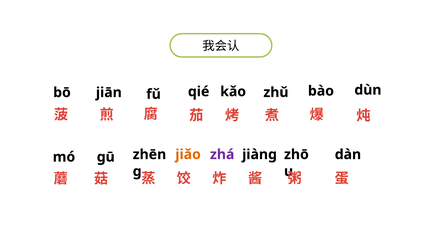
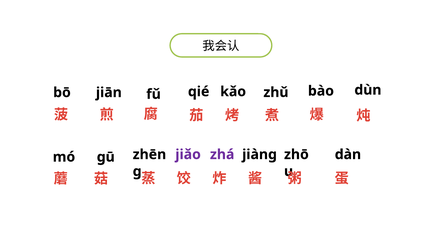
jiǎo colour: orange -> purple
